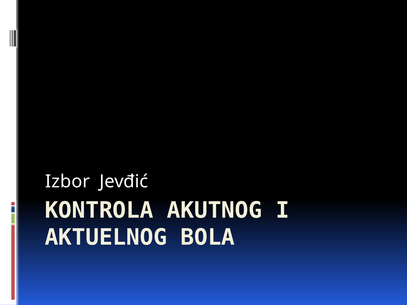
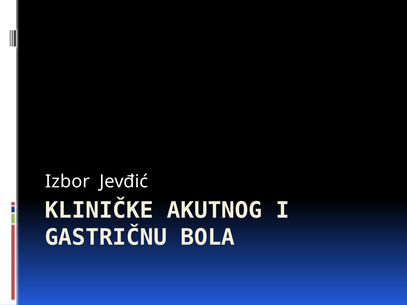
KONTROLA: KONTROLA -> KLINIČKE
AKTUELNOG: AKTUELNOG -> GASTRIČNU
